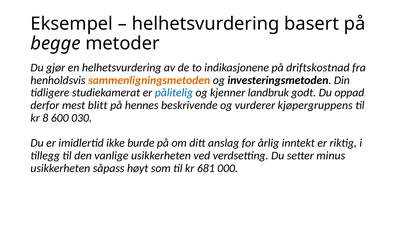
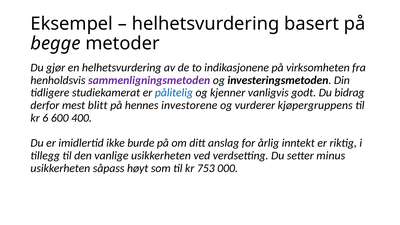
driftskostnad: driftskostnad -> virksomheten
sammenligningsmetoden colour: orange -> purple
landbruk: landbruk -> vanligvis
oppad: oppad -> bidrag
beskrivende: beskrivende -> investorene
8: 8 -> 6
030: 030 -> 400
681: 681 -> 753
